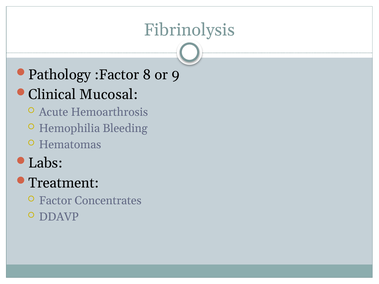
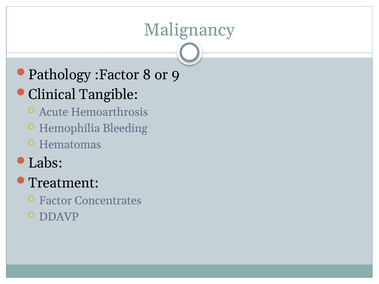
Fibrinolysis: Fibrinolysis -> Malignancy
Mucosal: Mucosal -> Tangible
